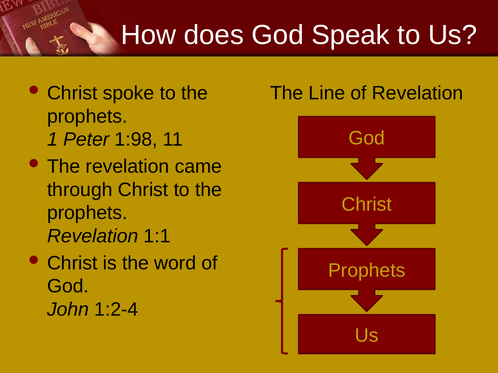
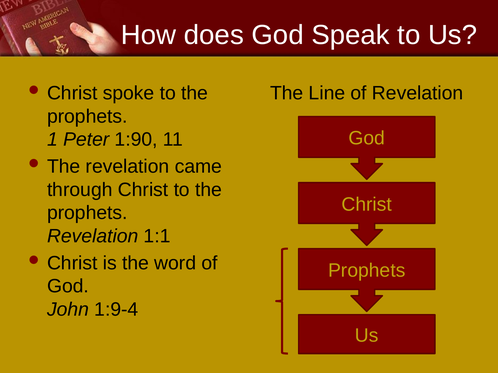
1:98: 1:98 -> 1:90
1:2-4: 1:2-4 -> 1:9-4
